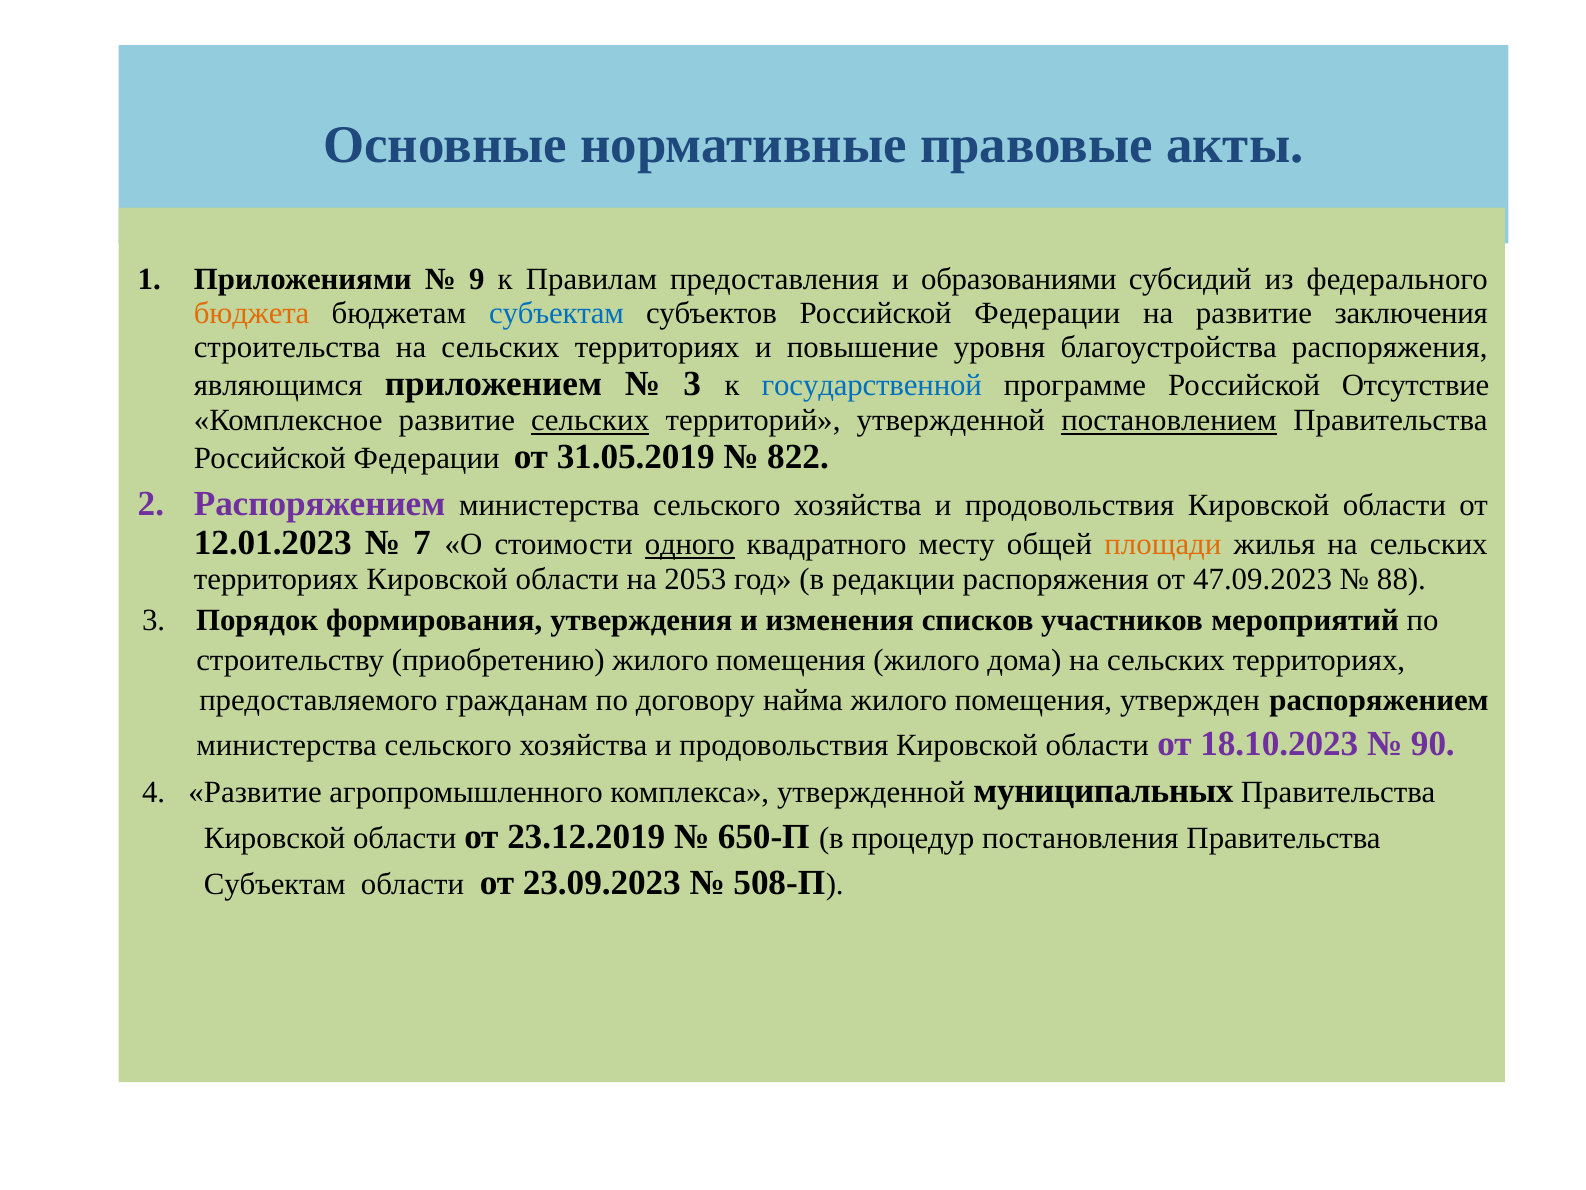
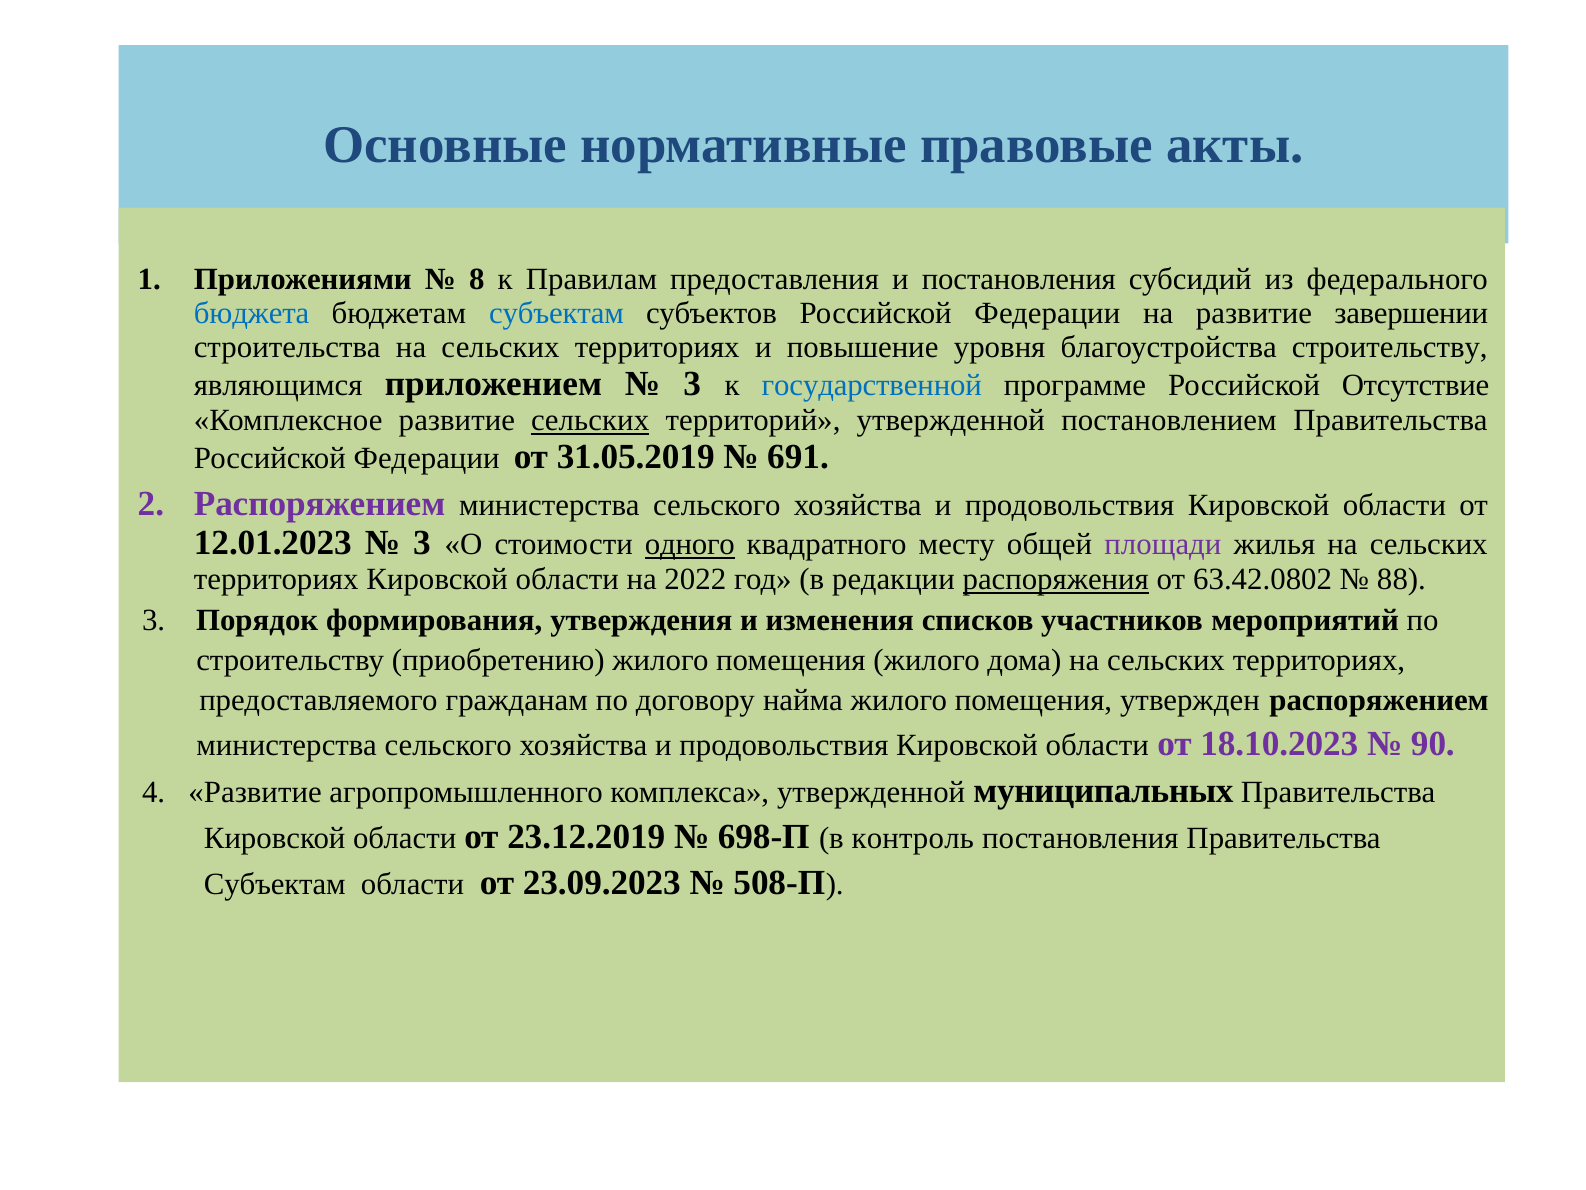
9: 9 -> 8
и образованиями: образованиями -> постановления
бюджета colour: orange -> blue
заключения: заключения -> завершении
благоустройства распоряжения: распоряжения -> строительству
постановлением underline: present -> none
822: 822 -> 691
7 at (422, 543): 7 -> 3
площади colour: orange -> purple
2053: 2053 -> 2022
распоряжения at (1056, 580) underline: none -> present
47.09.2023: 47.09.2023 -> 63.42.0802
650-П: 650-П -> 698-П
процедур: процедур -> контроль
